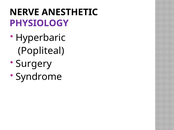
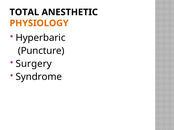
NERVE: NERVE -> TOTAL
PHYSIOLOGY colour: purple -> orange
Popliteal: Popliteal -> Puncture
